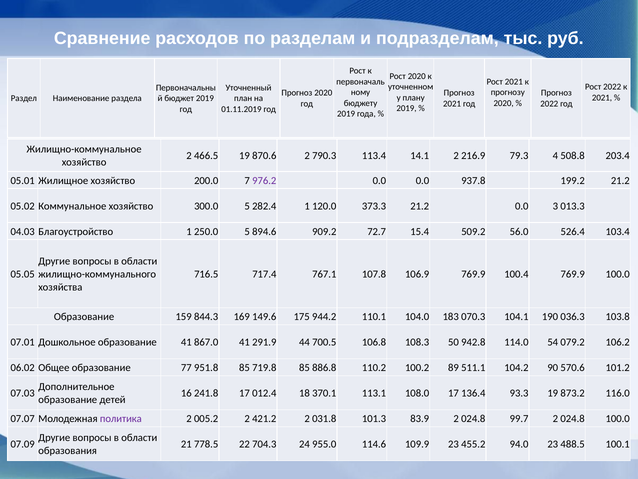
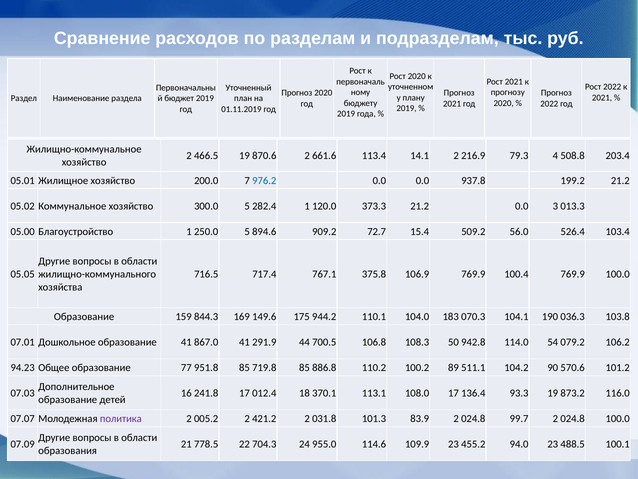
790.3: 790.3 -> 661.6
976.2 colour: purple -> blue
04.03: 04.03 -> 05.00
107.8: 107.8 -> 375.8
06.02: 06.02 -> 94.23
